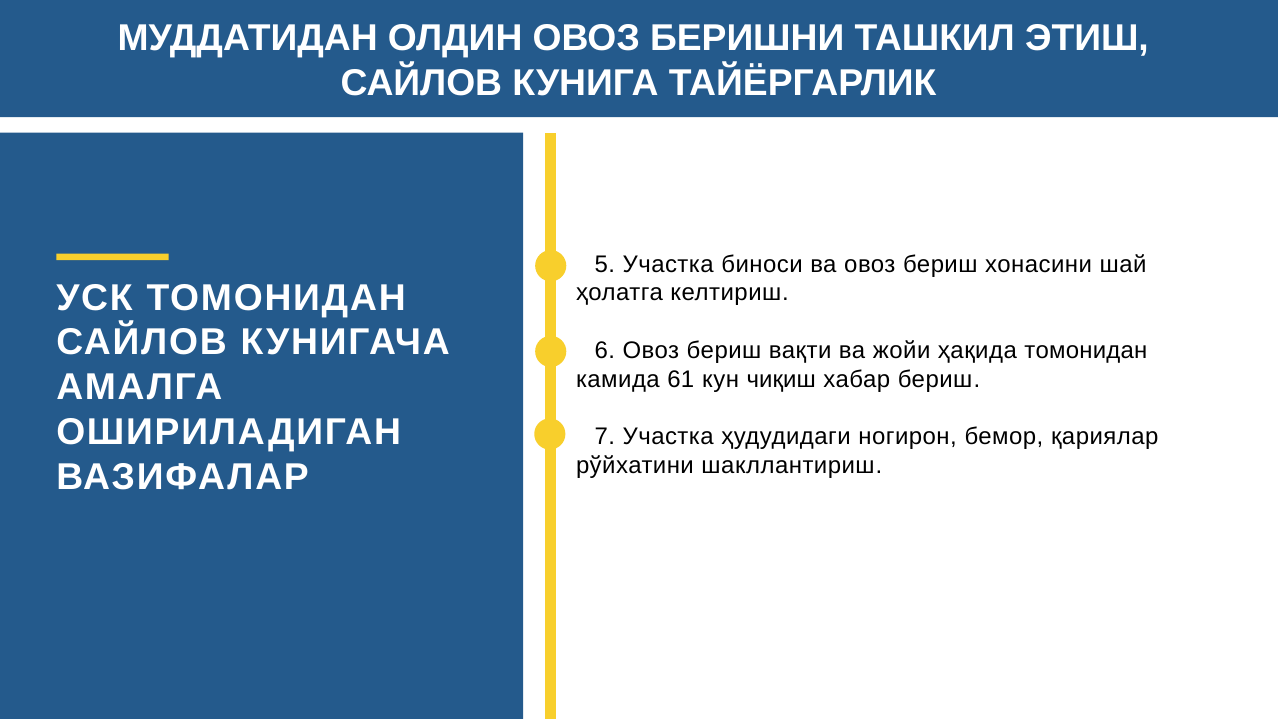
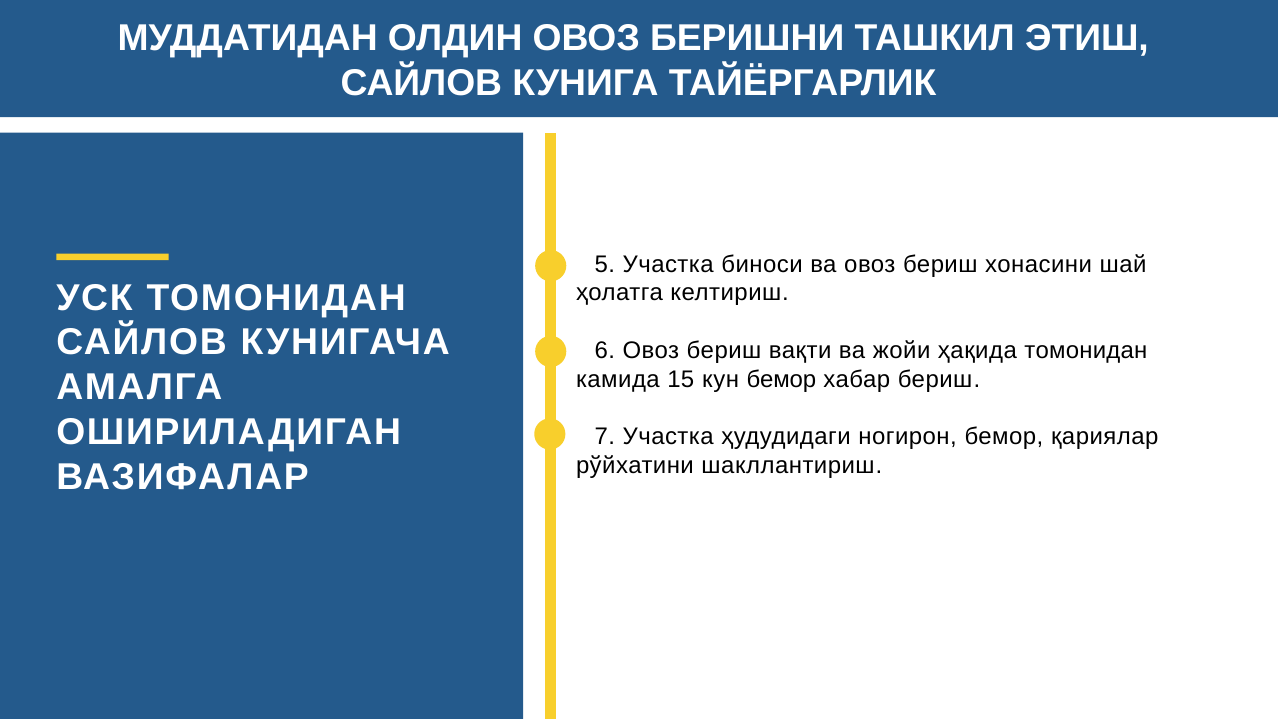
61: 61 -> 15
кун чиқиш: чиқиш -> бемор
